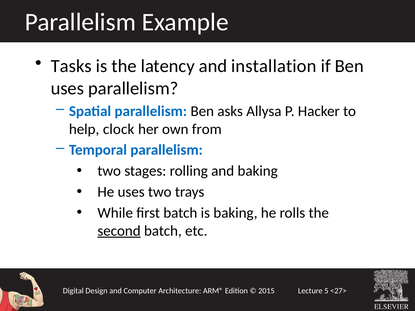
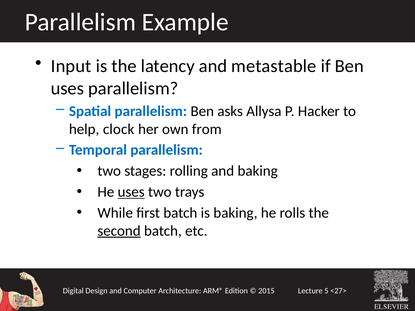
Tasks: Tasks -> Input
installation: installation -> metastable
uses at (131, 192) underline: none -> present
